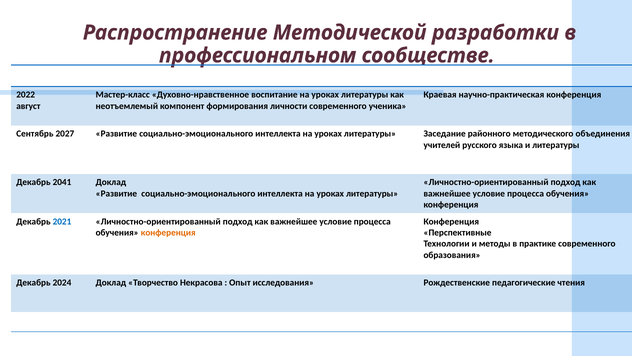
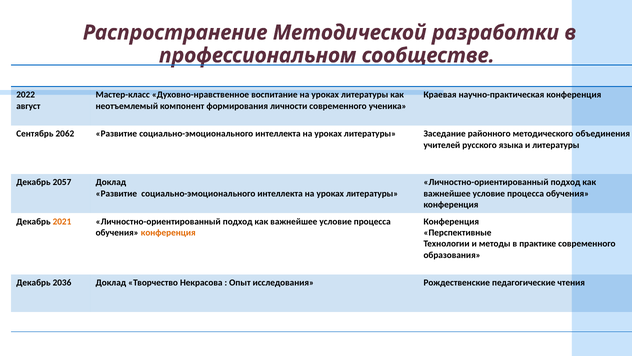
2027: 2027 -> 2062
2041: 2041 -> 2057
2021 colour: blue -> orange
2024: 2024 -> 2036
